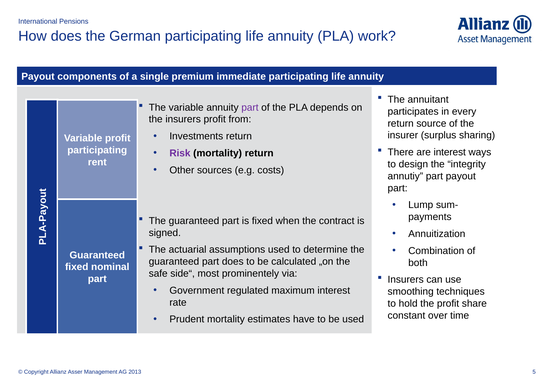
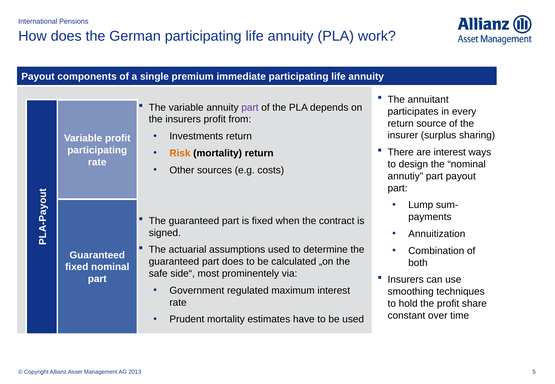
Risk colour: purple -> orange
rent at (97, 162): rent -> rate
the integrity: integrity -> nominal
